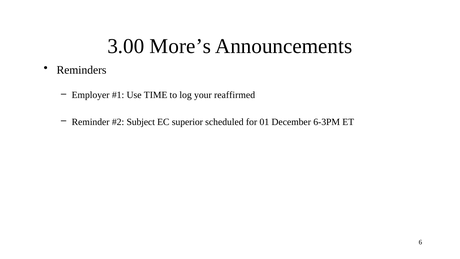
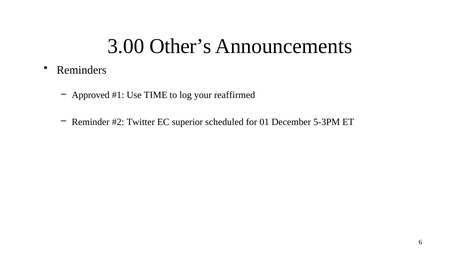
More’s: More’s -> Other’s
Employer: Employer -> Approved
Subject: Subject -> Twitter
6-3PM: 6-3PM -> 5-3PM
